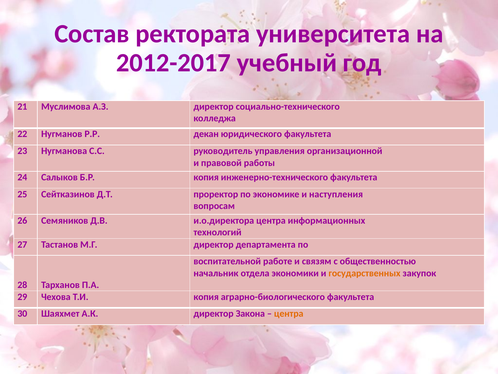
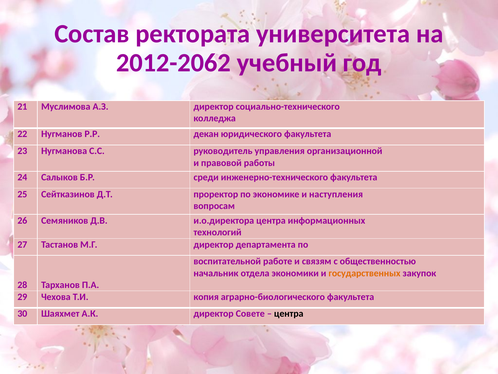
2012-2017: 2012-2017 -> 2012-2062
Б.Р копия: копия -> среди
Закона: Закона -> Совете
центра at (289, 313) colour: orange -> black
